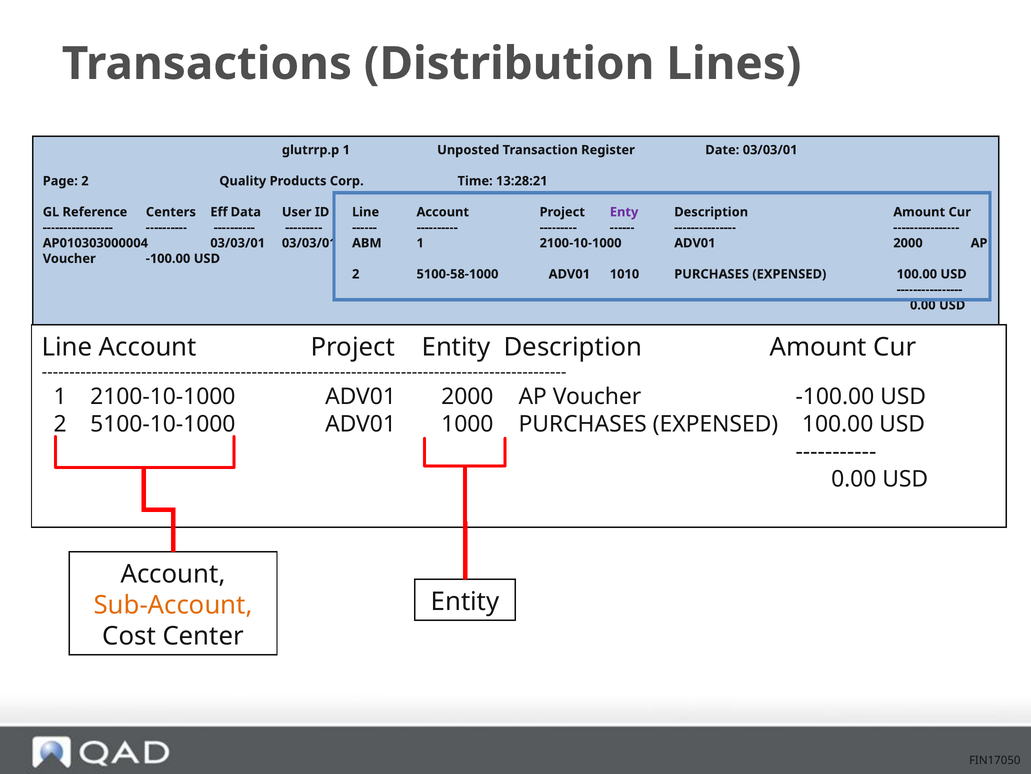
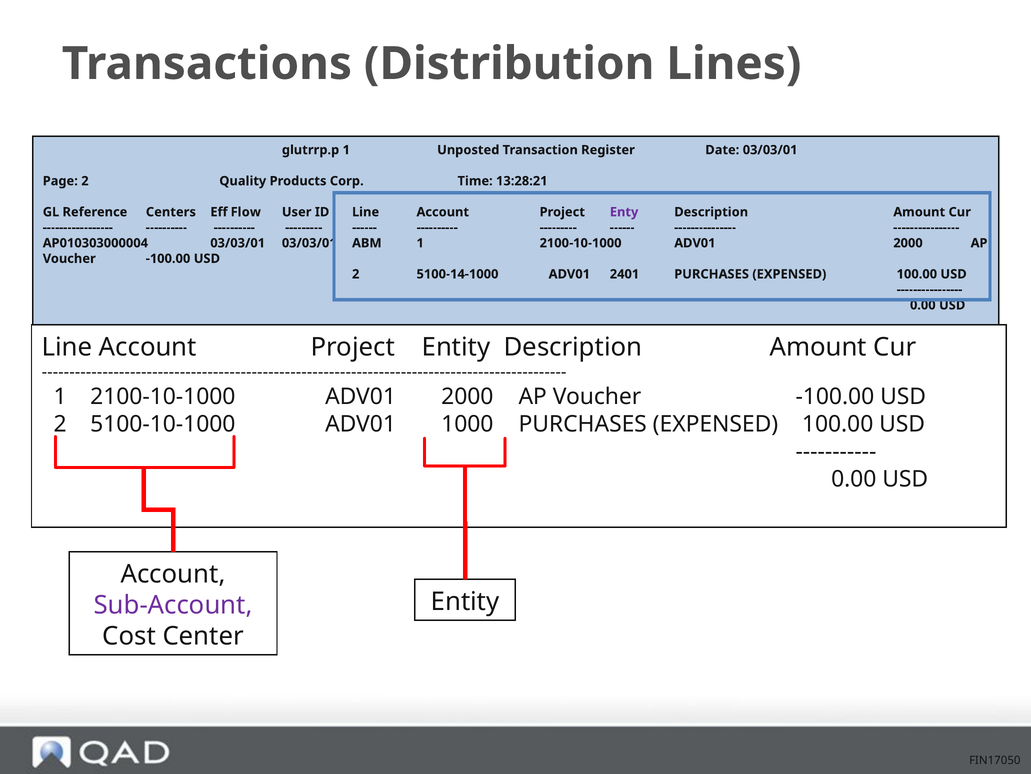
Data: Data -> Flow
5100-58-1000: 5100-58-1000 -> 5100-14-1000
1010: 1010 -> 2401
Sub-Account colour: orange -> purple
